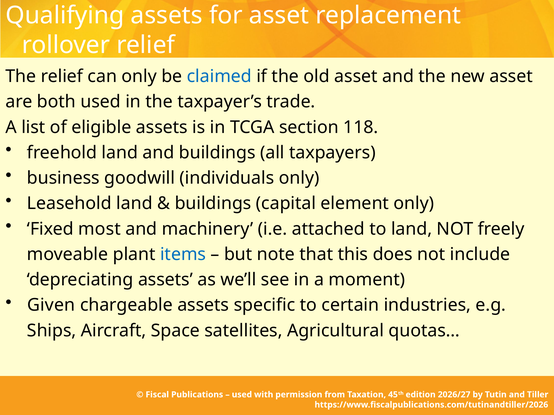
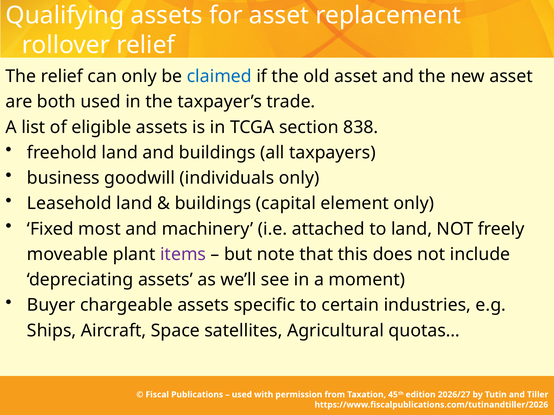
118: 118 -> 838
items colour: blue -> purple
Given: Given -> Buyer
